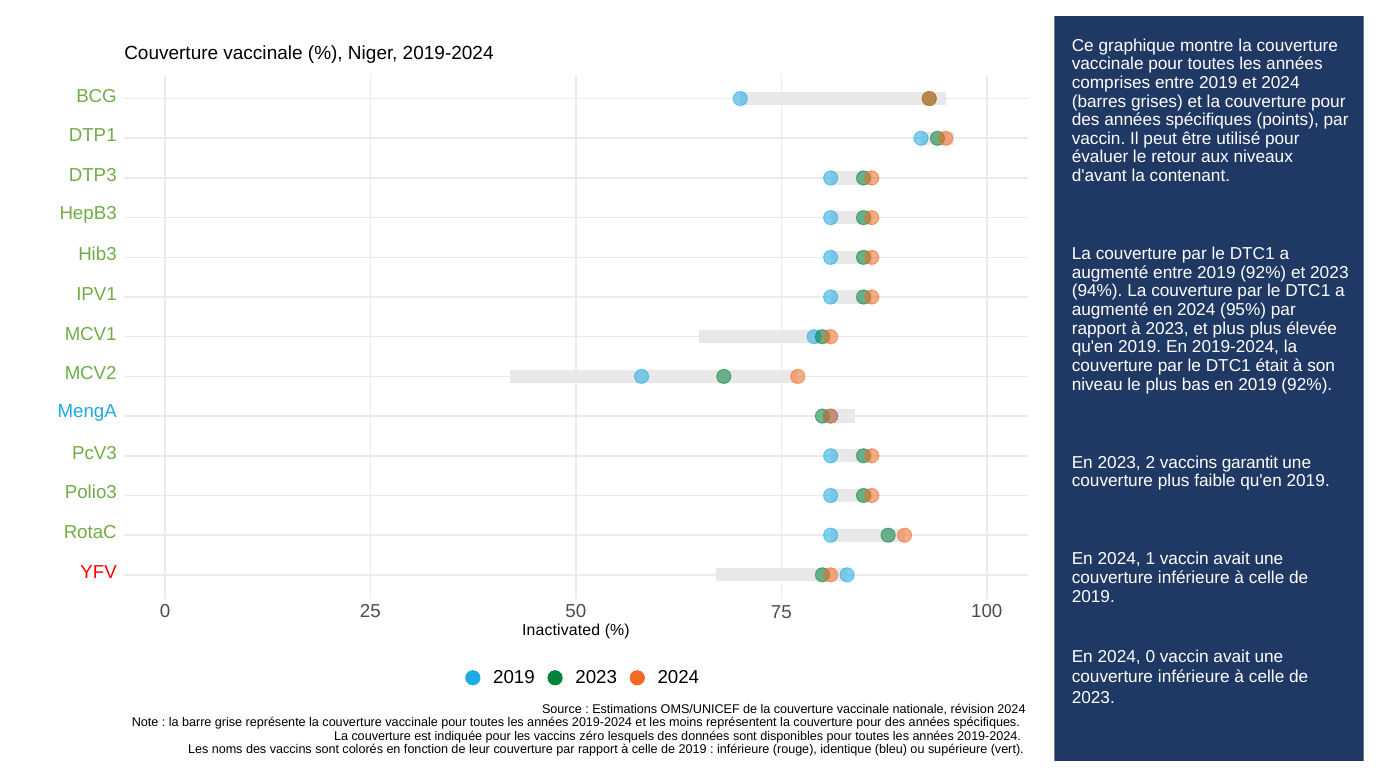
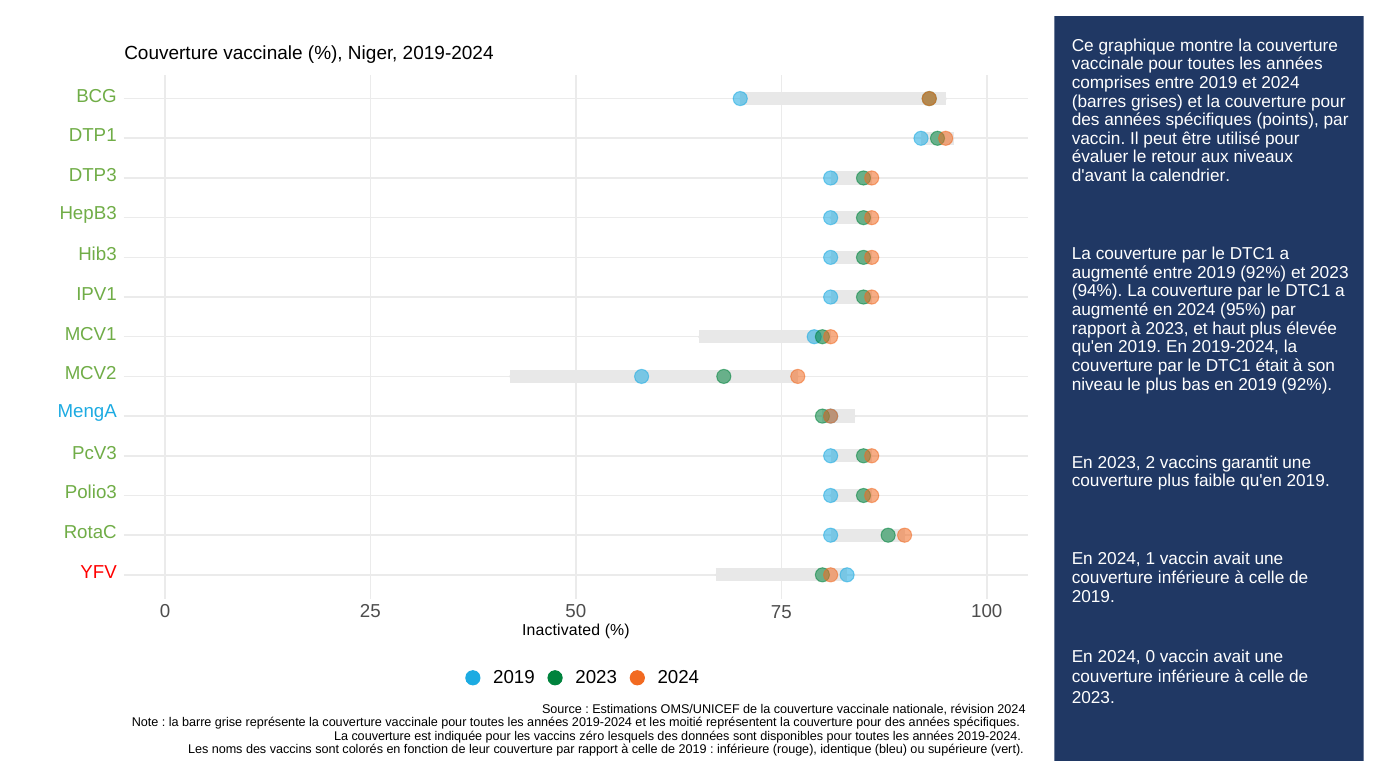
contenant: contenant -> calendrier
et plus: plus -> haut
moins: moins -> moitié
